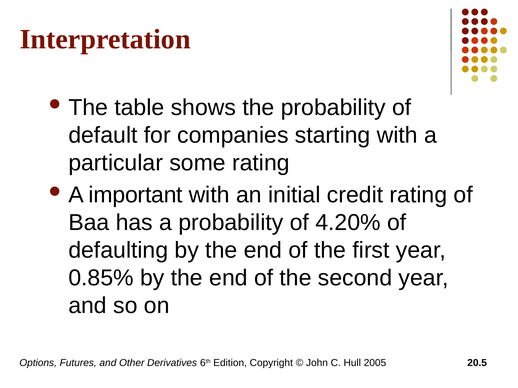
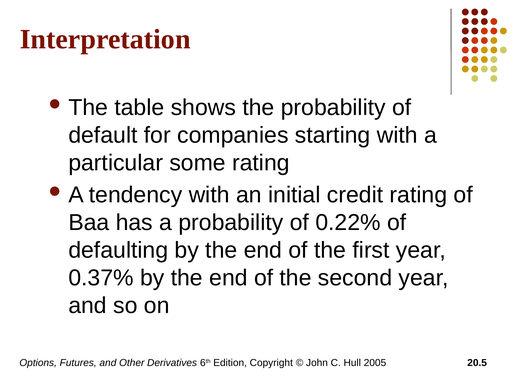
important: important -> tendency
4.20%: 4.20% -> 0.22%
0.85%: 0.85% -> 0.37%
